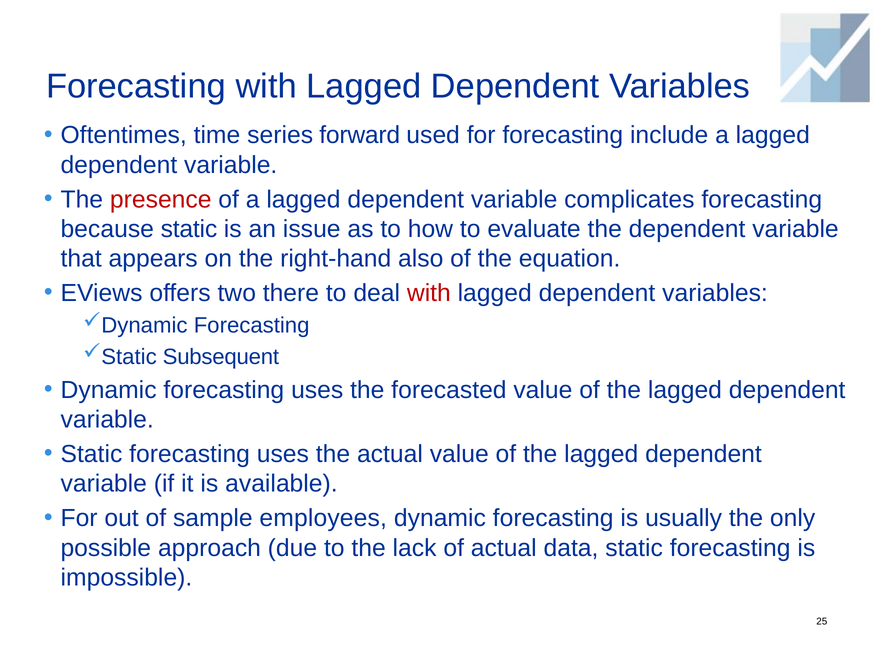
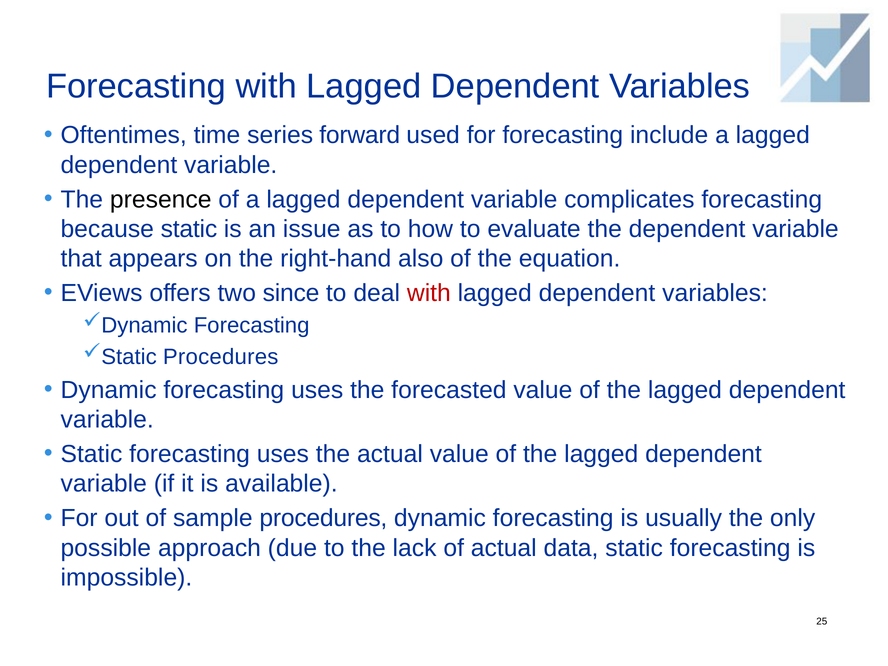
presence colour: red -> black
there: there -> since
Subsequent at (221, 357): Subsequent -> Procedures
sample employees: employees -> procedures
